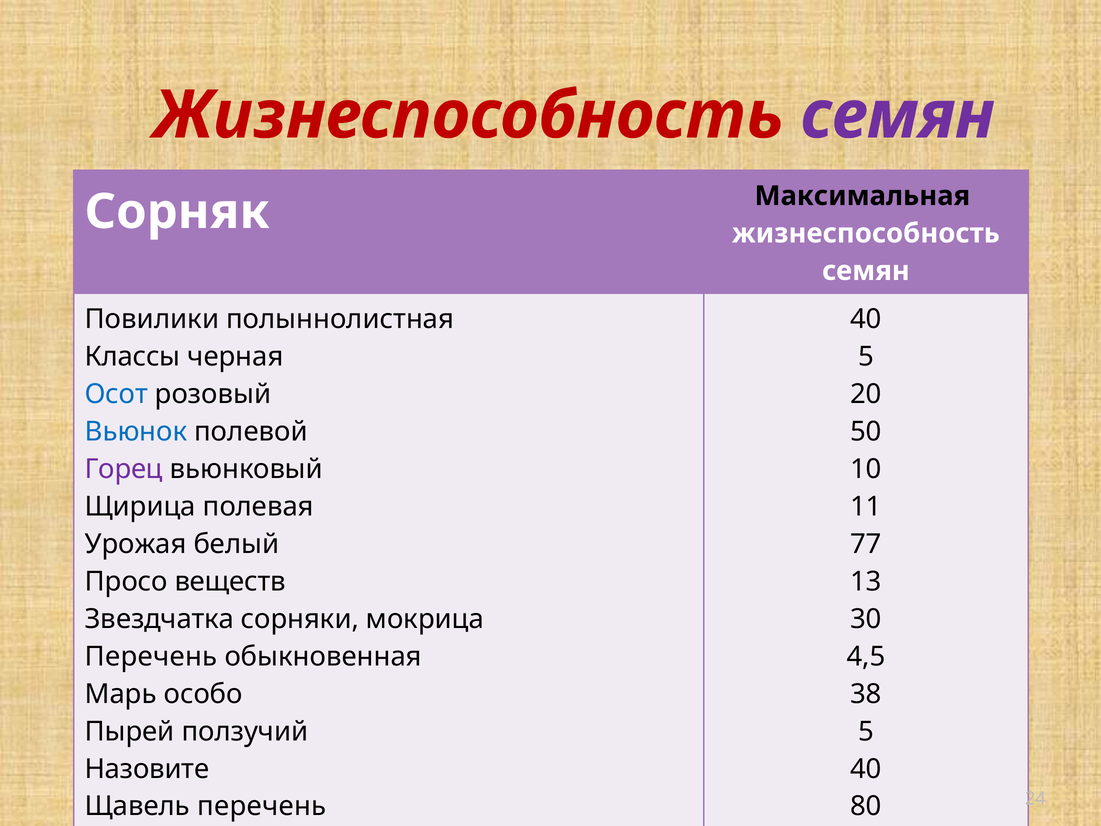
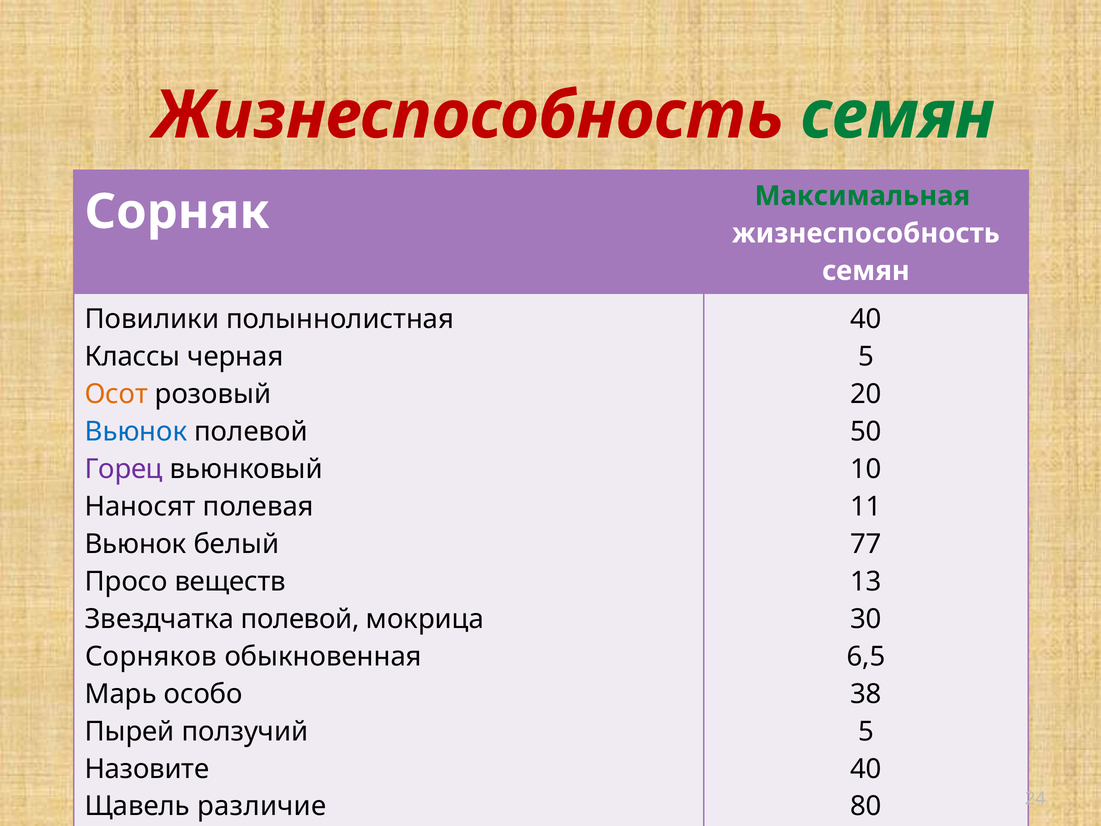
семян at (898, 115) colour: purple -> green
Максимальная colour: black -> green
Осот colour: blue -> orange
Щирица: Щирица -> Наносят
Урожая at (136, 544): Урожая -> Вьюнок
Звездчатка сорняки: сорняки -> полевой
Перечень at (151, 656): Перечень -> Сорняков
4,5: 4,5 -> 6,5
Щавель перечень: перечень -> различие
